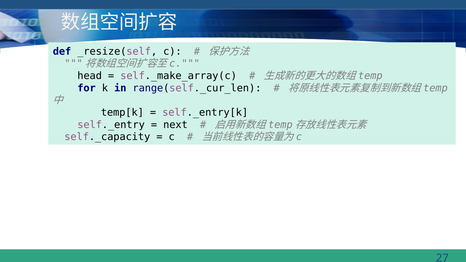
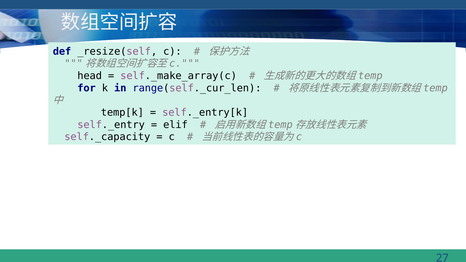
next: next -> elif
